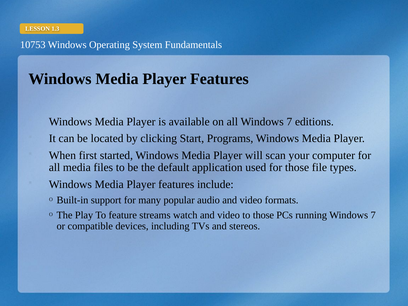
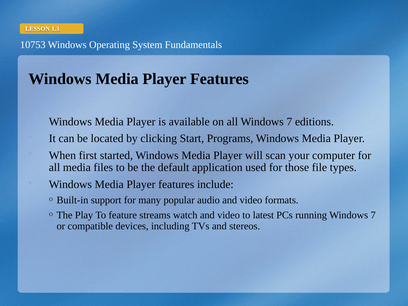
to those: those -> latest
